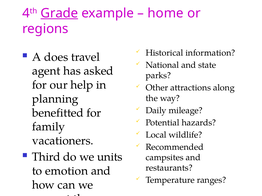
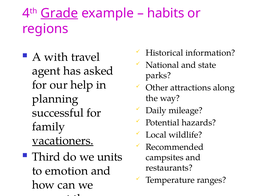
home: home -> habits
does: does -> with
benefitted: benefitted -> successful
vacationers underline: none -> present
